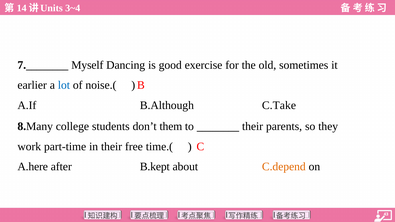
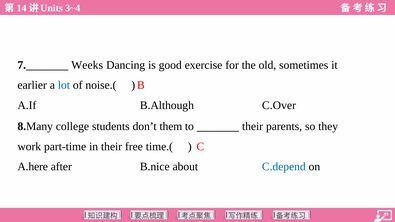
Myself: Myself -> Weeks
C.Take: C.Take -> C.Over
B.kept: B.kept -> B.nice
C.depend colour: orange -> blue
